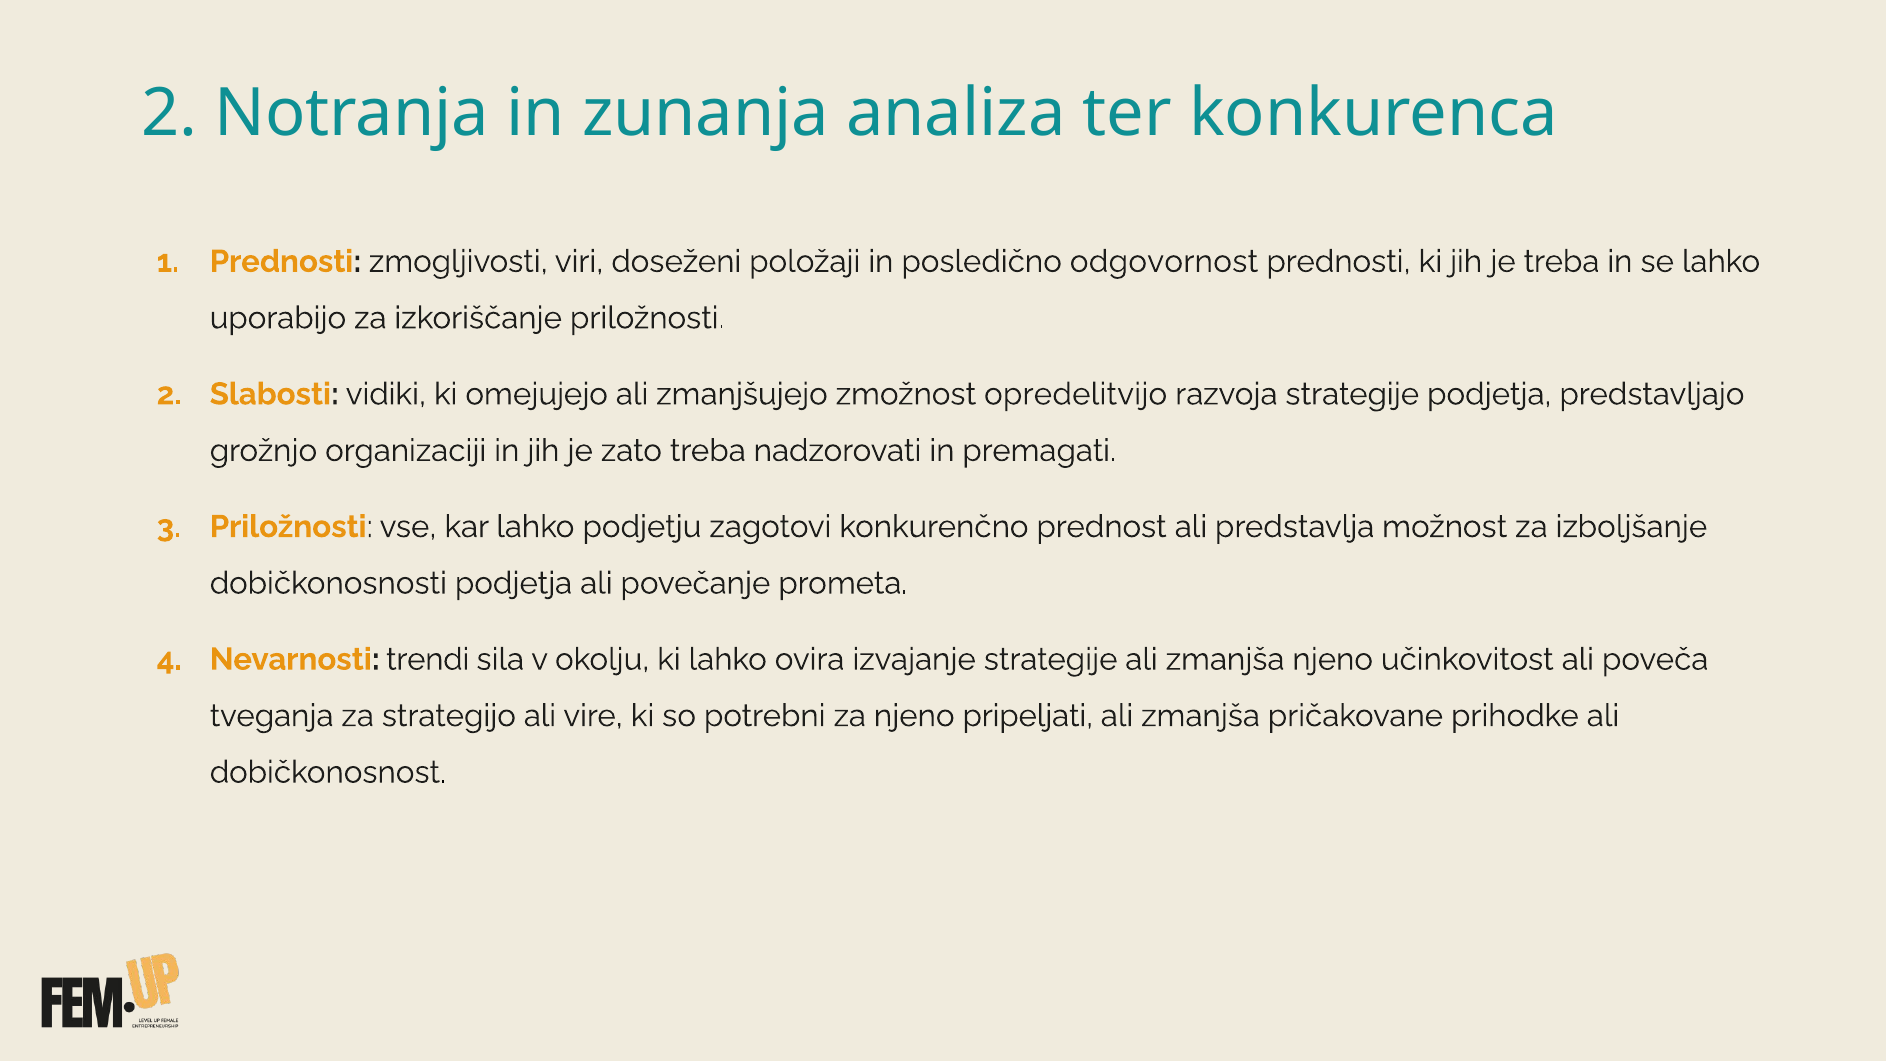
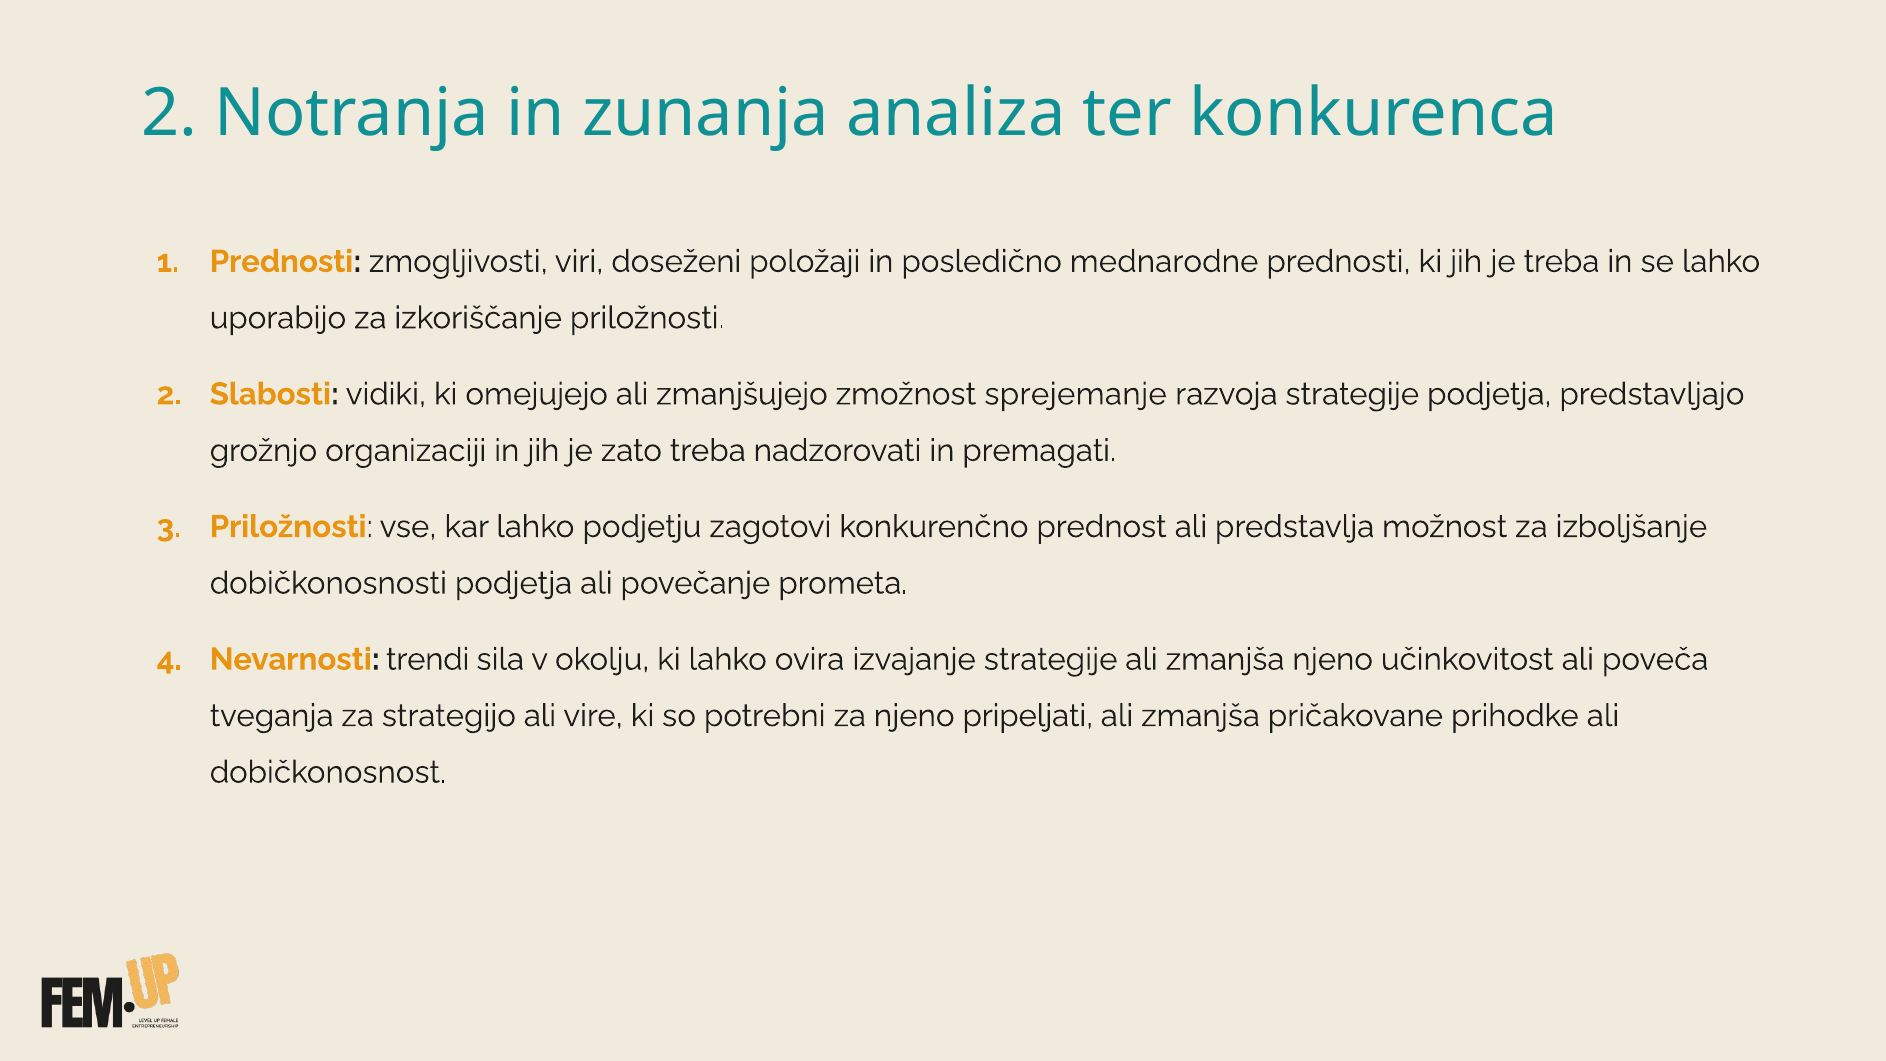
odgovornost: odgovornost -> mednarodne
opredelitvijo: opredelitvijo -> sprejemanje
